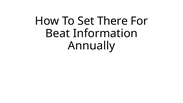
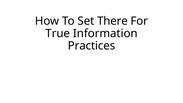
Beat: Beat -> True
Annually: Annually -> Practices
